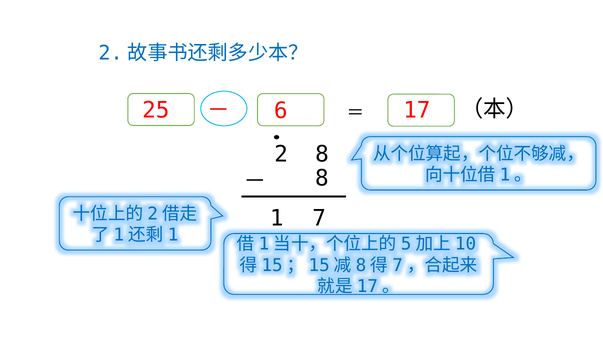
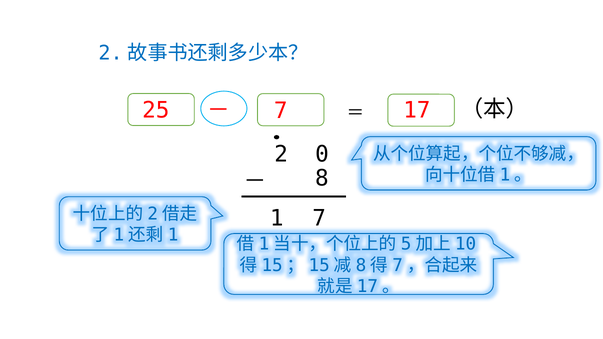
6 at (281, 111): 6 -> 7
2 8: 8 -> 0
